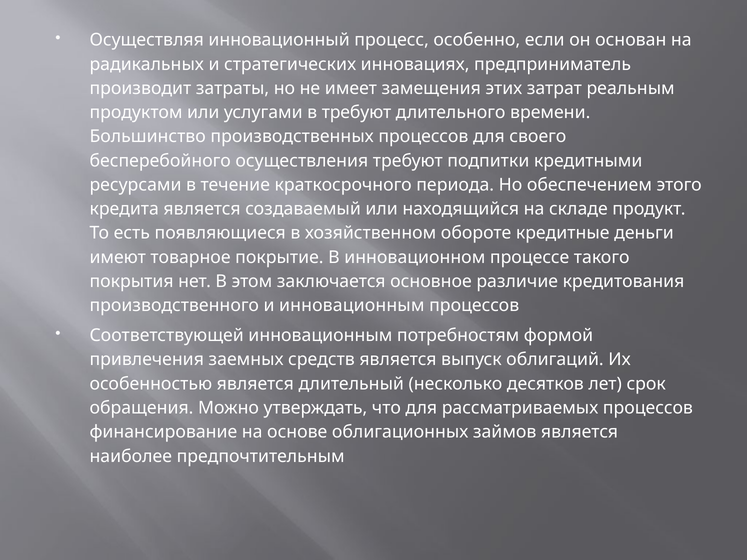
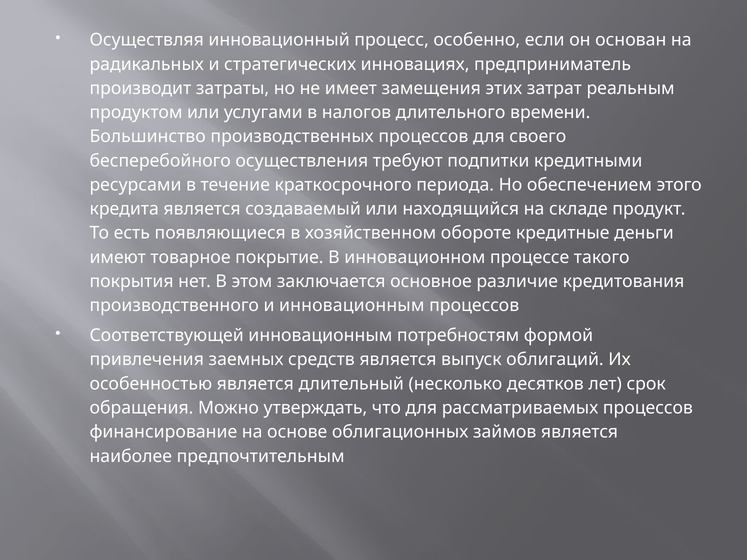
в требуют: требуют -> налогов
